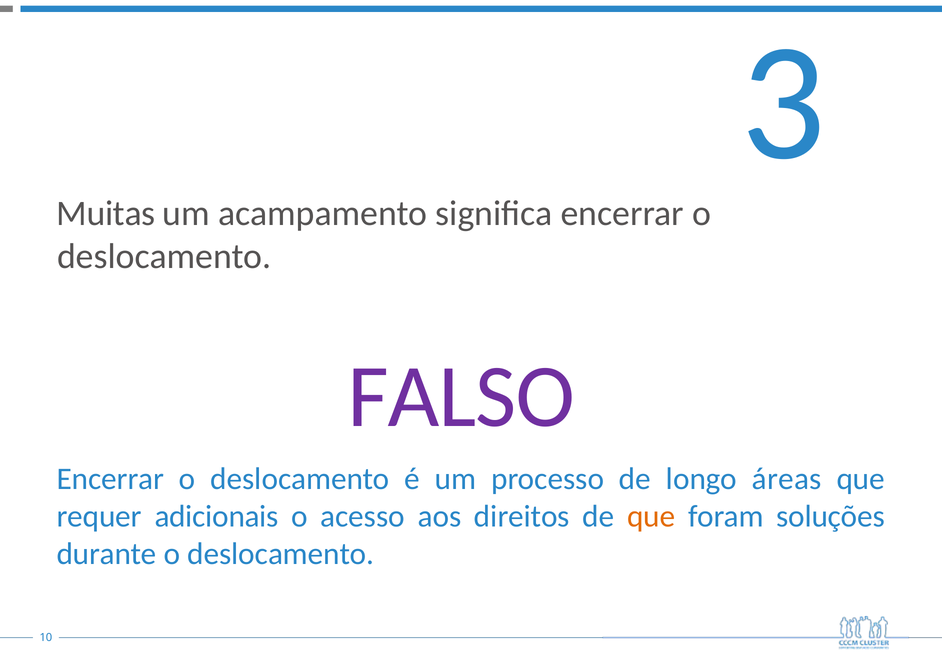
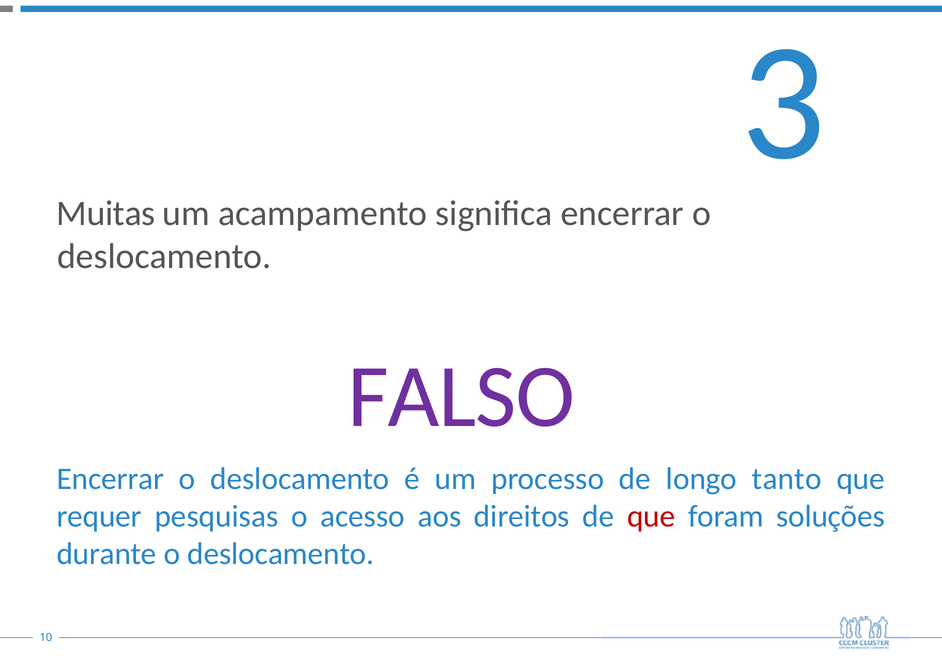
áreas: áreas -> tanto
adicionais: adicionais -> pesquisas
que at (651, 516) colour: orange -> red
